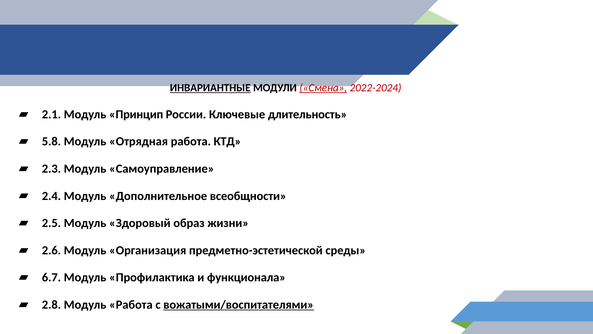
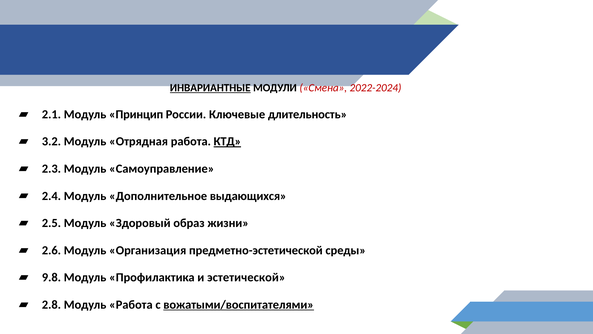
Смена underline: present -> none
5.8: 5.8 -> 3.2
КТД underline: none -> present
всеобщности: всеобщности -> выдающихся
6.7: 6.7 -> 9.8
функционала: функционала -> эстетической
